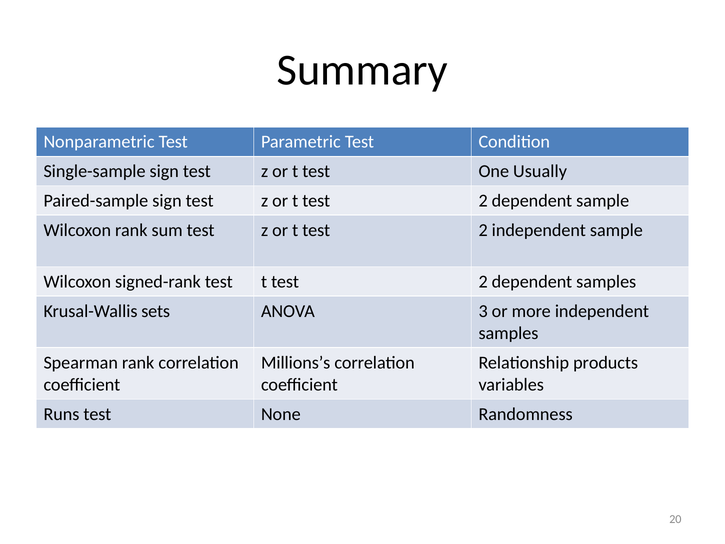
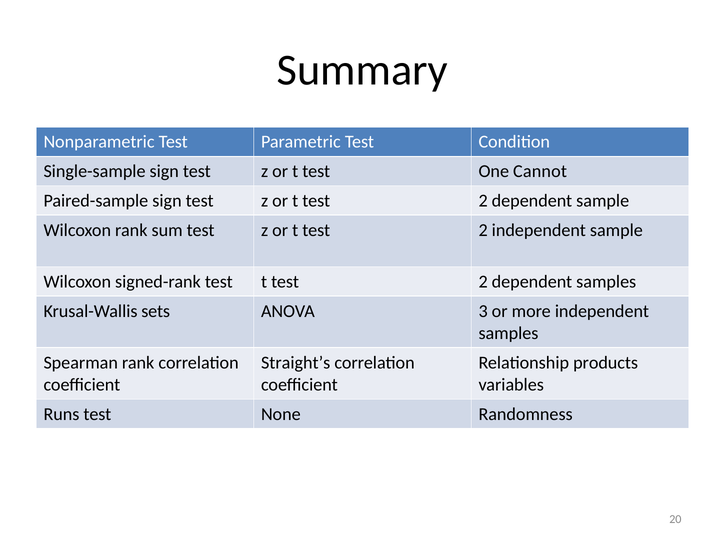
Usually: Usually -> Cannot
Millions’s: Millions’s -> Straight’s
